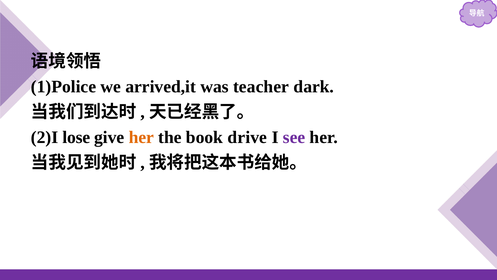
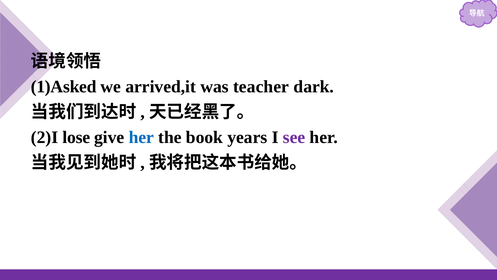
1)Police: 1)Police -> 1)Asked
her at (141, 137) colour: orange -> blue
drive: drive -> years
